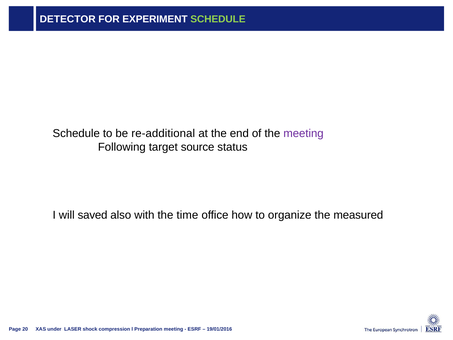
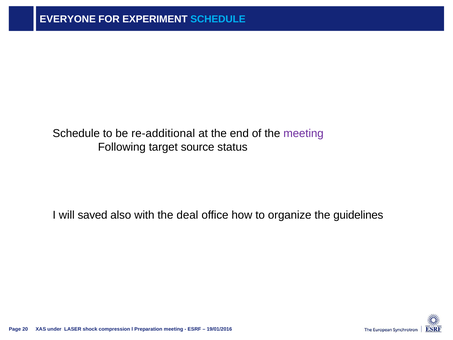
DETECTOR: DETECTOR -> EVERYONE
SCHEDULE at (218, 19) colour: light green -> light blue
time: time -> deal
measured: measured -> guidelines
